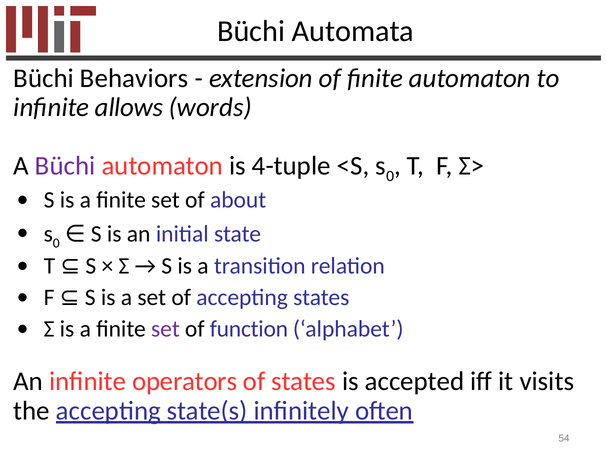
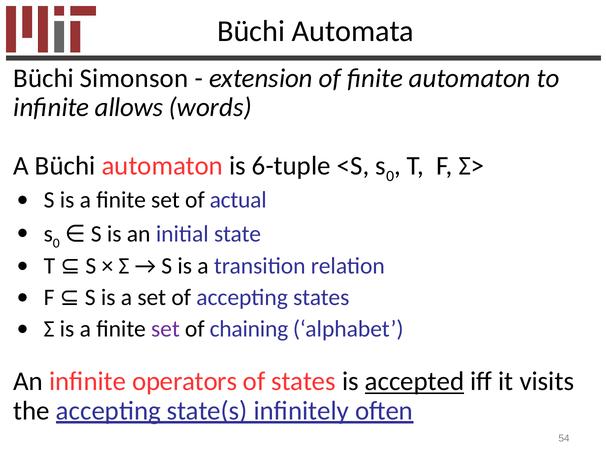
Behaviors: Behaviors -> Simonson
Büchi at (65, 166) colour: purple -> black
4-tuple: 4-tuple -> 6-tuple
about: about -> actual
function: function -> chaining
accepted underline: none -> present
